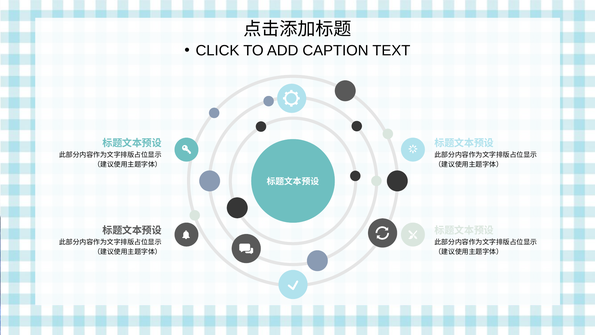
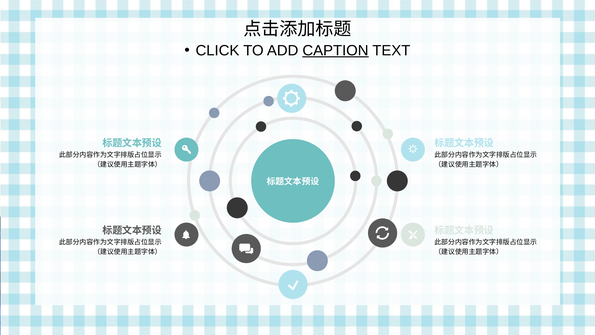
CAPTION underline: none -> present
